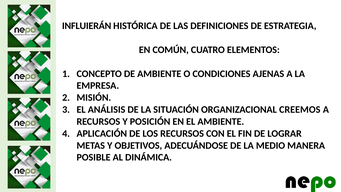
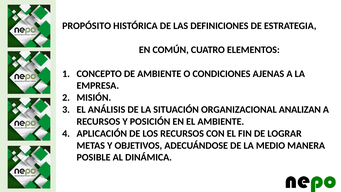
INFLUIERÁN: INFLUIERÁN -> PROPÓSITO
CREEMOS: CREEMOS -> ANALIZAN
